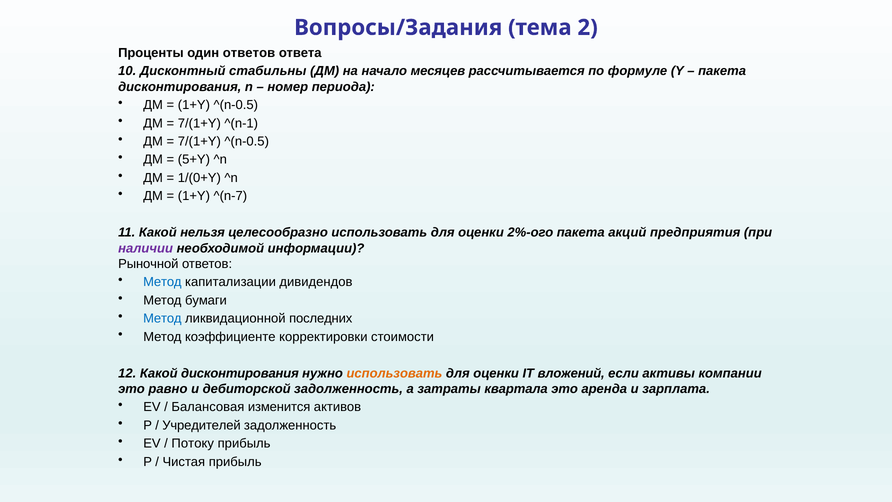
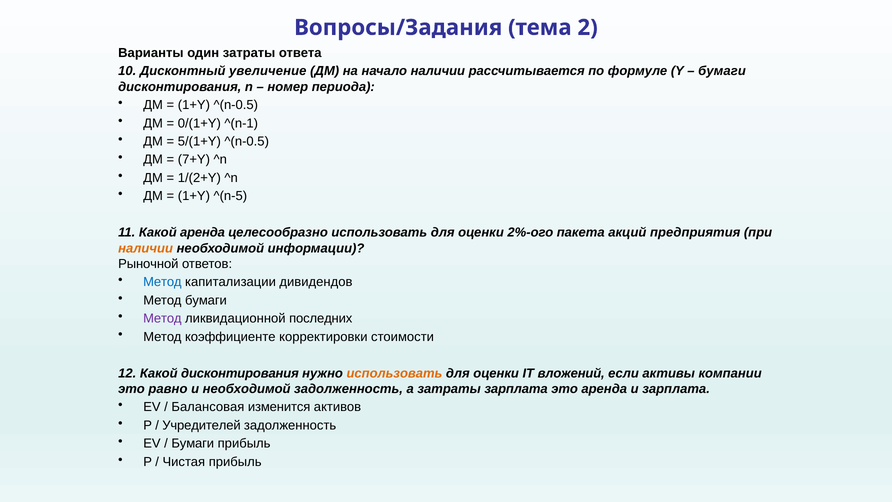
Проценты: Проценты -> Варианты
один ответов: ответов -> затраты
стабильны: стабильны -> увеличение
начало месяцев: месяцев -> наличии
пакета at (722, 71): пакета -> бумаги
7/(1+Y at (199, 123): 7/(1+Y -> 0/(1+Y
7/(1+Y at (199, 141): 7/(1+Y -> 5/(1+Y
5+Y: 5+Y -> 7+Y
1/(0+Y: 1/(0+Y -> 1/(2+Y
^(n-7: ^(n-7 -> ^(n-5
Какой нельзя: нельзя -> аренда
наличии at (146, 248) colour: purple -> orange
Метод at (162, 318) colour: blue -> purple
и дебиторской: дебиторской -> необходимой
затраты квартала: квартала -> зарплата
Потоку at (193, 443): Потоку -> Бумаги
